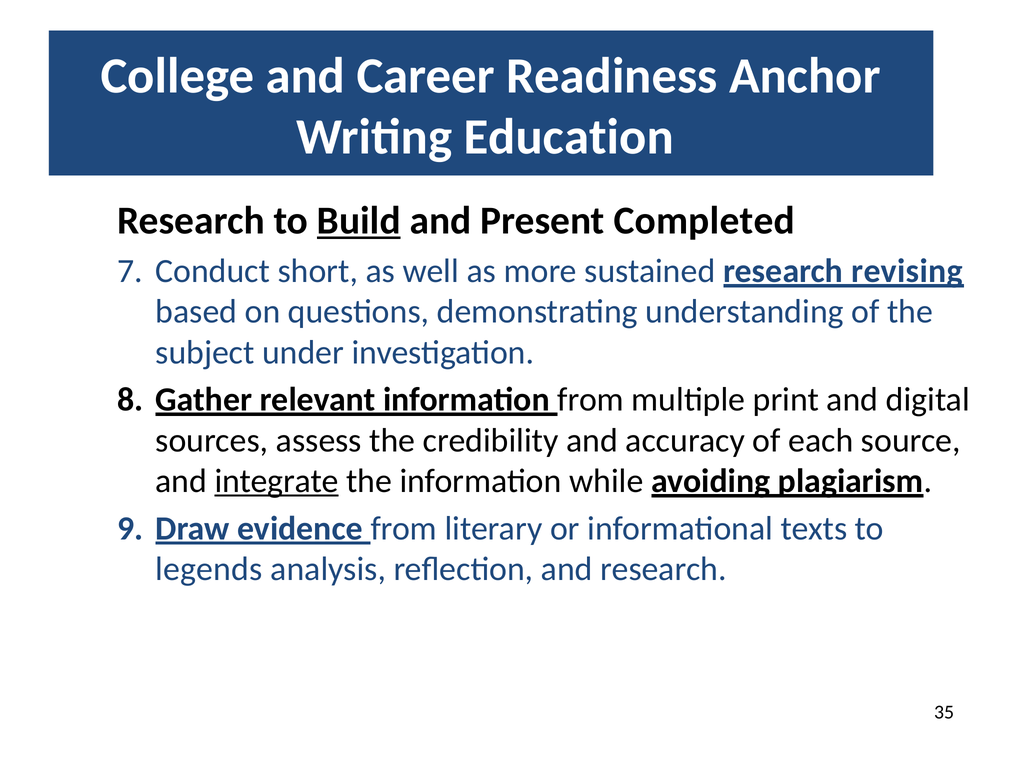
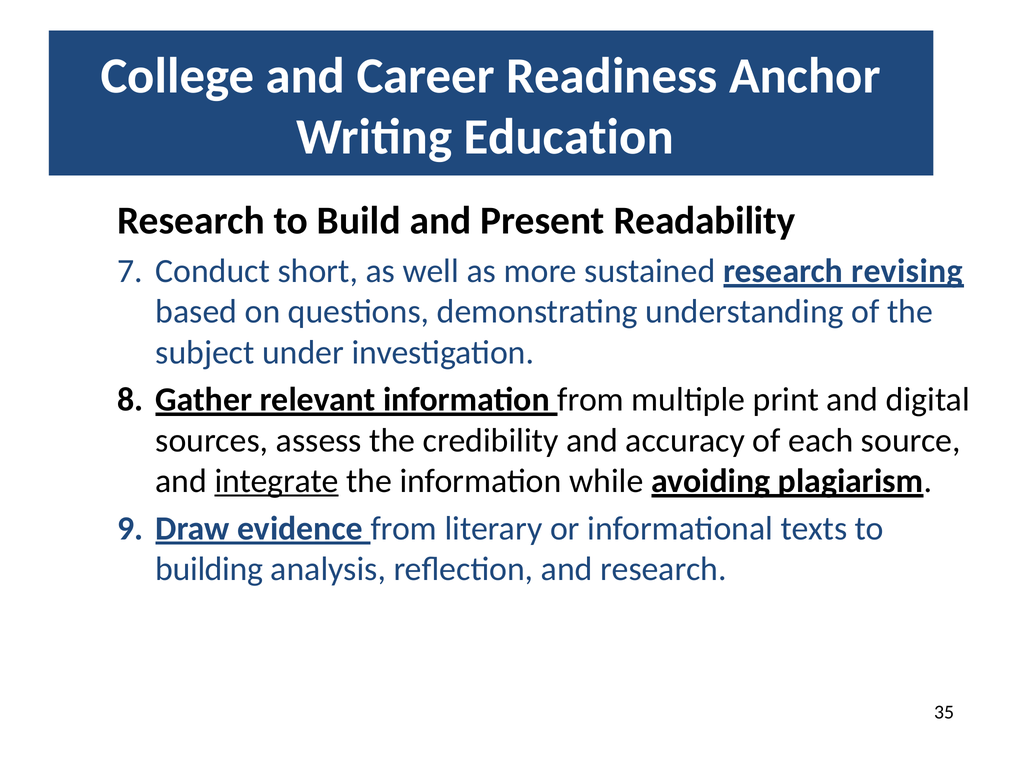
Build underline: present -> none
Completed: Completed -> Readability
legends: legends -> building
